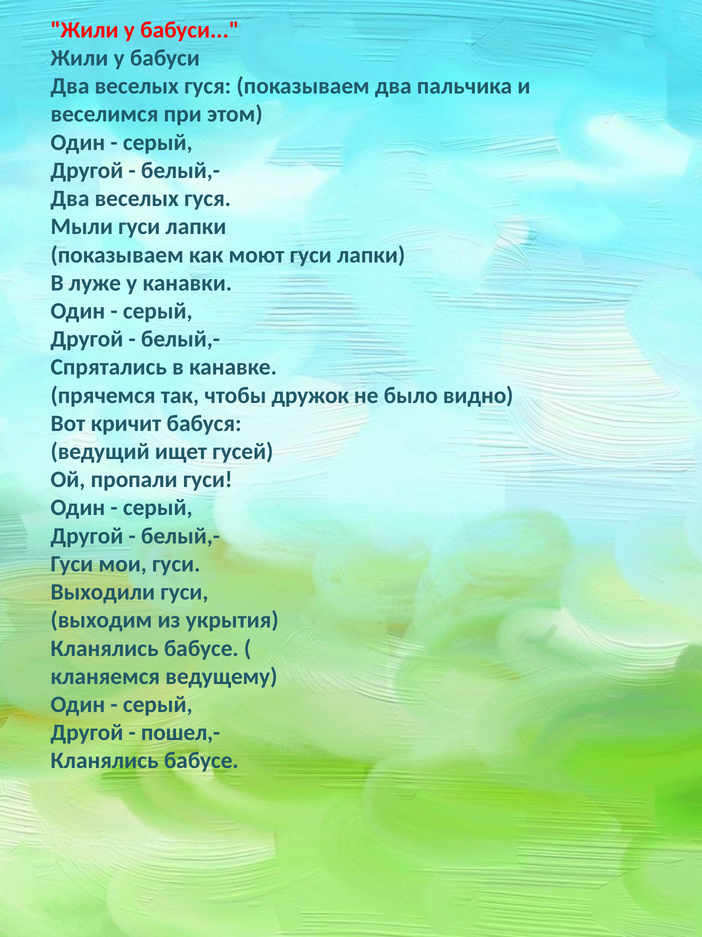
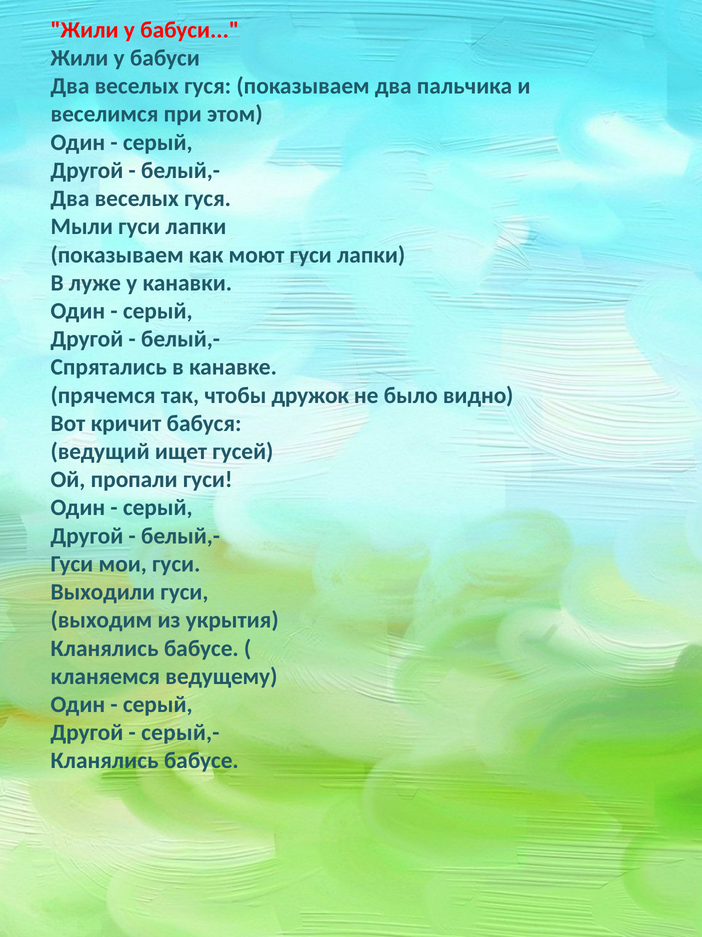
пошел,-: пошел,- -> серый,-
